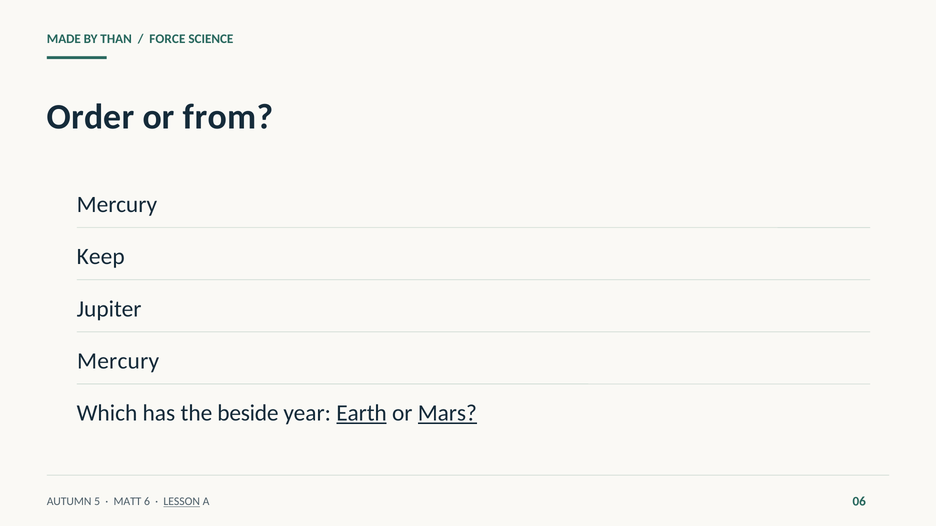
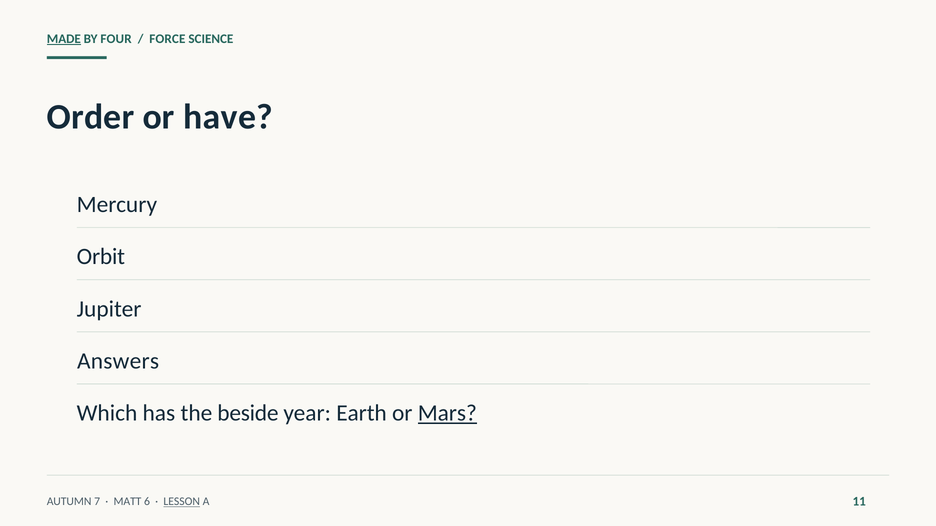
MADE underline: none -> present
THAN: THAN -> FOUR
from: from -> have
Keep: Keep -> Orbit
Mercury at (118, 361): Mercury -> Answers
Earth underline: present -> none
5: 5 -> 7
06: 06 -> 11
